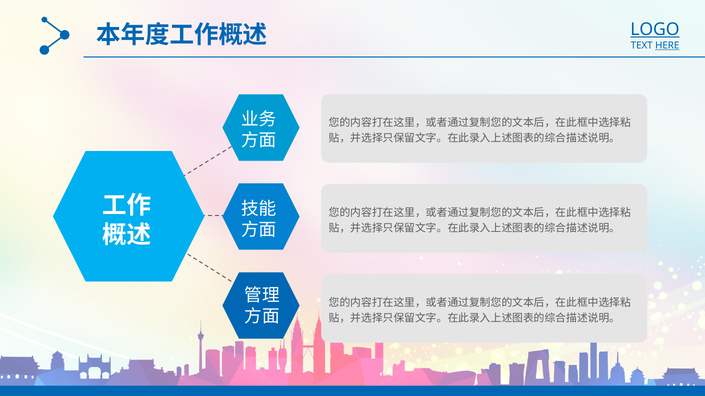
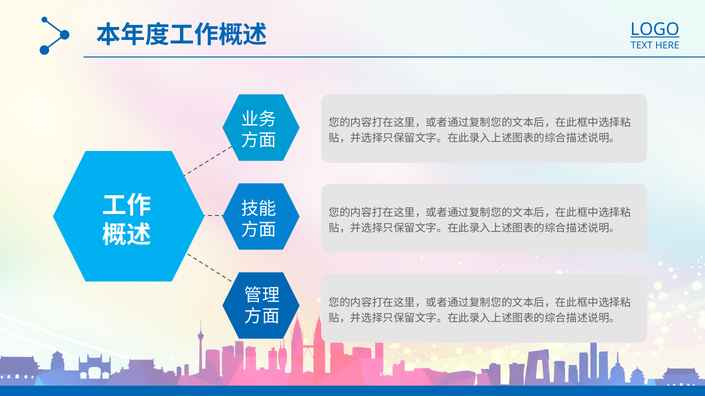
HERE underline: present -> none
